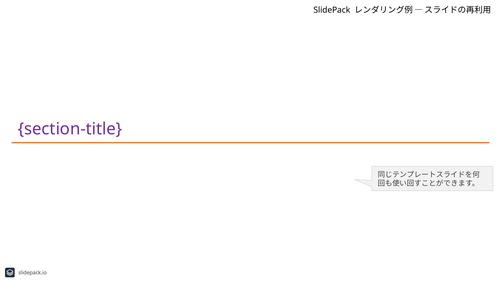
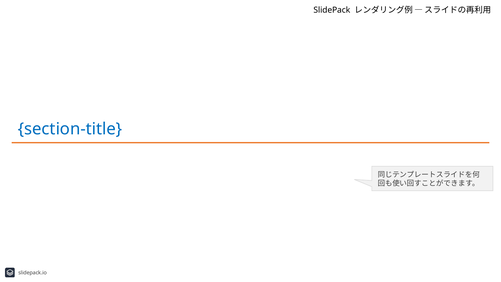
section-title colour: purple -> blue
